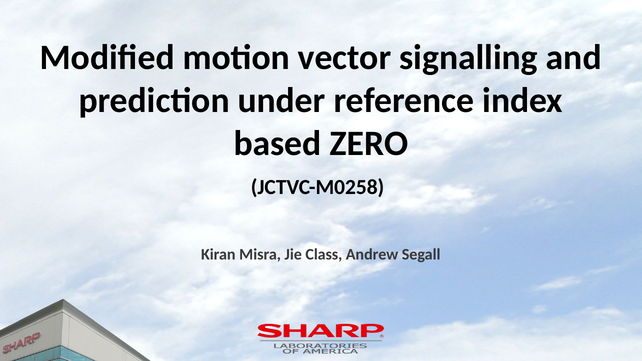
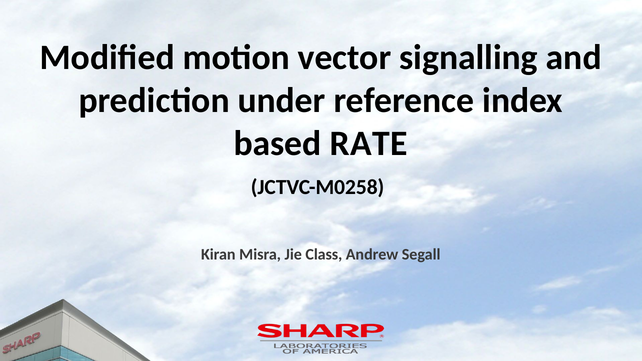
ZERO: ZERO -> RATE
